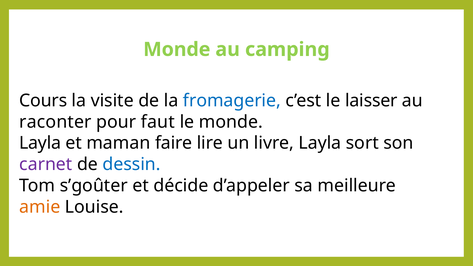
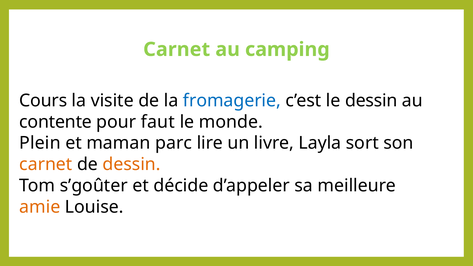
Monde at (177, 49): Monde -> Carnet
le laisser: laisser -> dessin
raconter: raconter -> contente
Layla at (40, 143): Layla -> Plein
faire: faire -> parc
carnet at (46, 164) colour: purple -> orange
dessin at (132, 164) colour: blue -> orange
